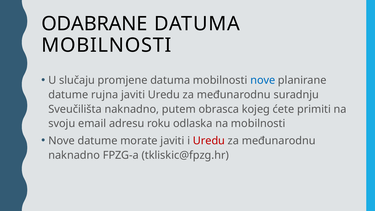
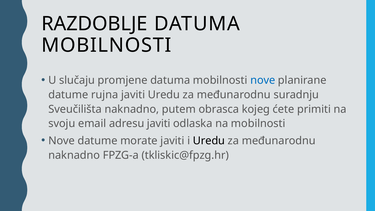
ODABRANE: ODABRANE -> RAZDOBLJE
adresu roku: roku -> javiti
Uredu at (209, 141) colour: red -> black
